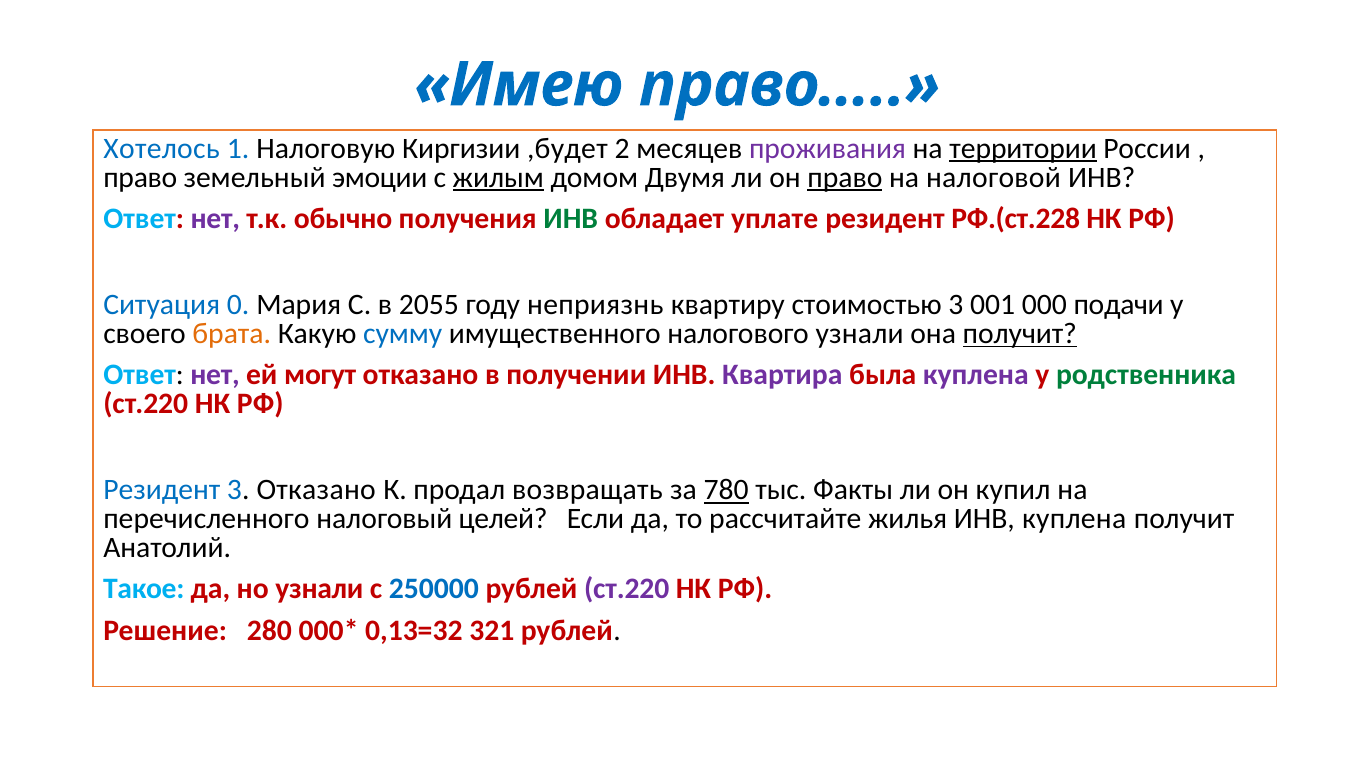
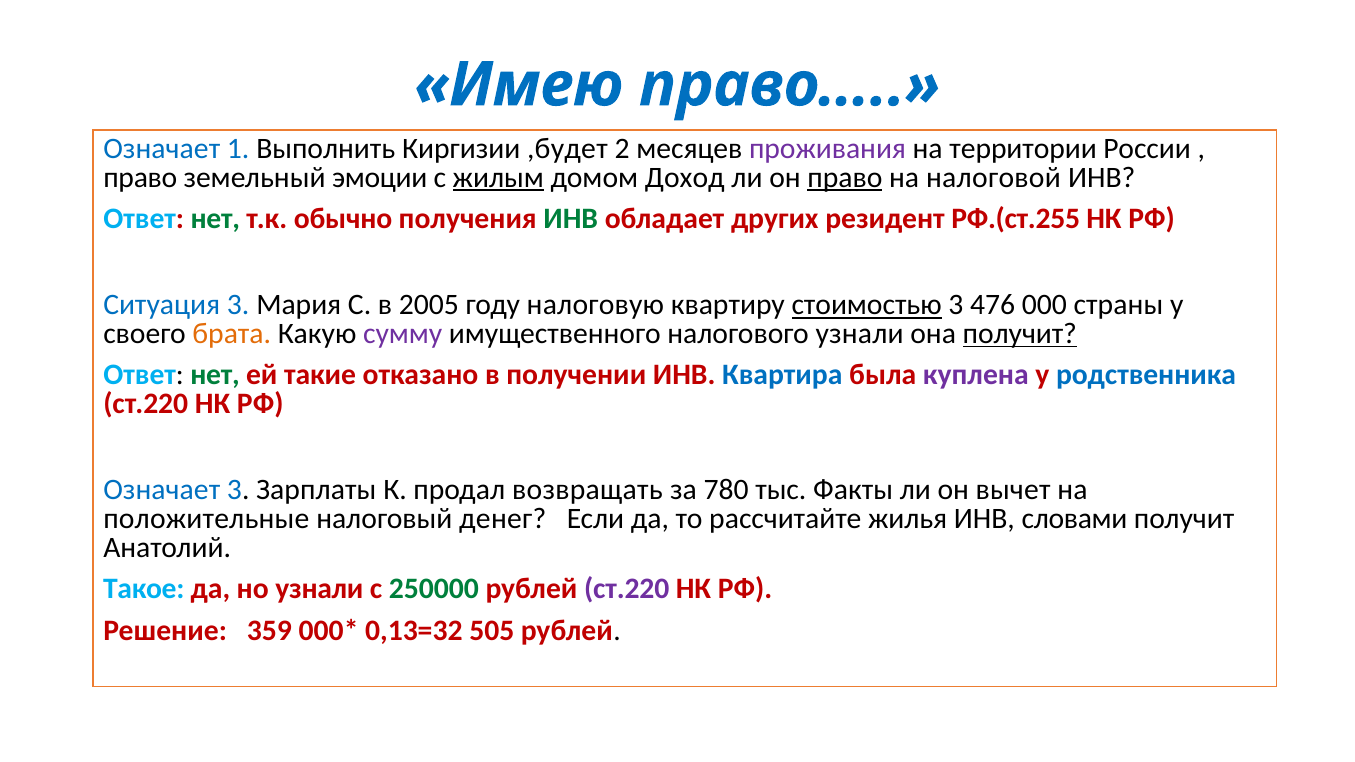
Хотелось at (162, 148): Хотелось -> Означает
Налоговую: Налоговую -> Выполнить
территории underline: present -> none
Двумя: Двумя -> Доход
нет at (215, 219) colour: purple -> green
уплате: уплате -> других
РФ.(ст.228: РФ.(ст.228 -> РФ.(ст.255
Ситуация 0: 0 -> 3
2055: 2055 -> 2005
неприязнь: неприязнь -> налоговую
стоимостью underline: none -> present
001: 001 -> 476
подачи: подачи -> страны
сумму colour: blue -> purple
нет at (215, 375) colour: purple -> green
могут: могут -> такие
Квартира colour: purple -> blue
родственника colour: green -> blue
Резидент at (162, 490): Резидент -> Означает
3 Отказано: Отказано -> Зарплаты
780 underline: present -> none
купил: купил -> вычет
перечисленного: перечисленного -> положительные
целей: целей -> денег
ИНВ куплена: куплена -> словами
250000 colour: blue -> green
280: 280 -> 359
321: 321 -> 505
